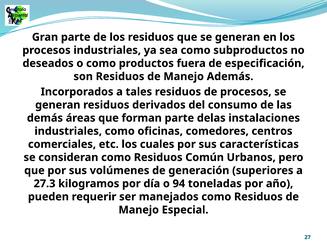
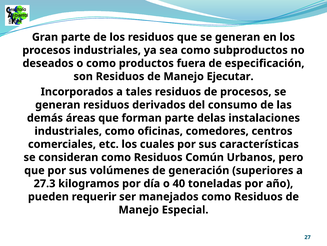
Además: Además -> Ejecutar
94: 94 -> 40
